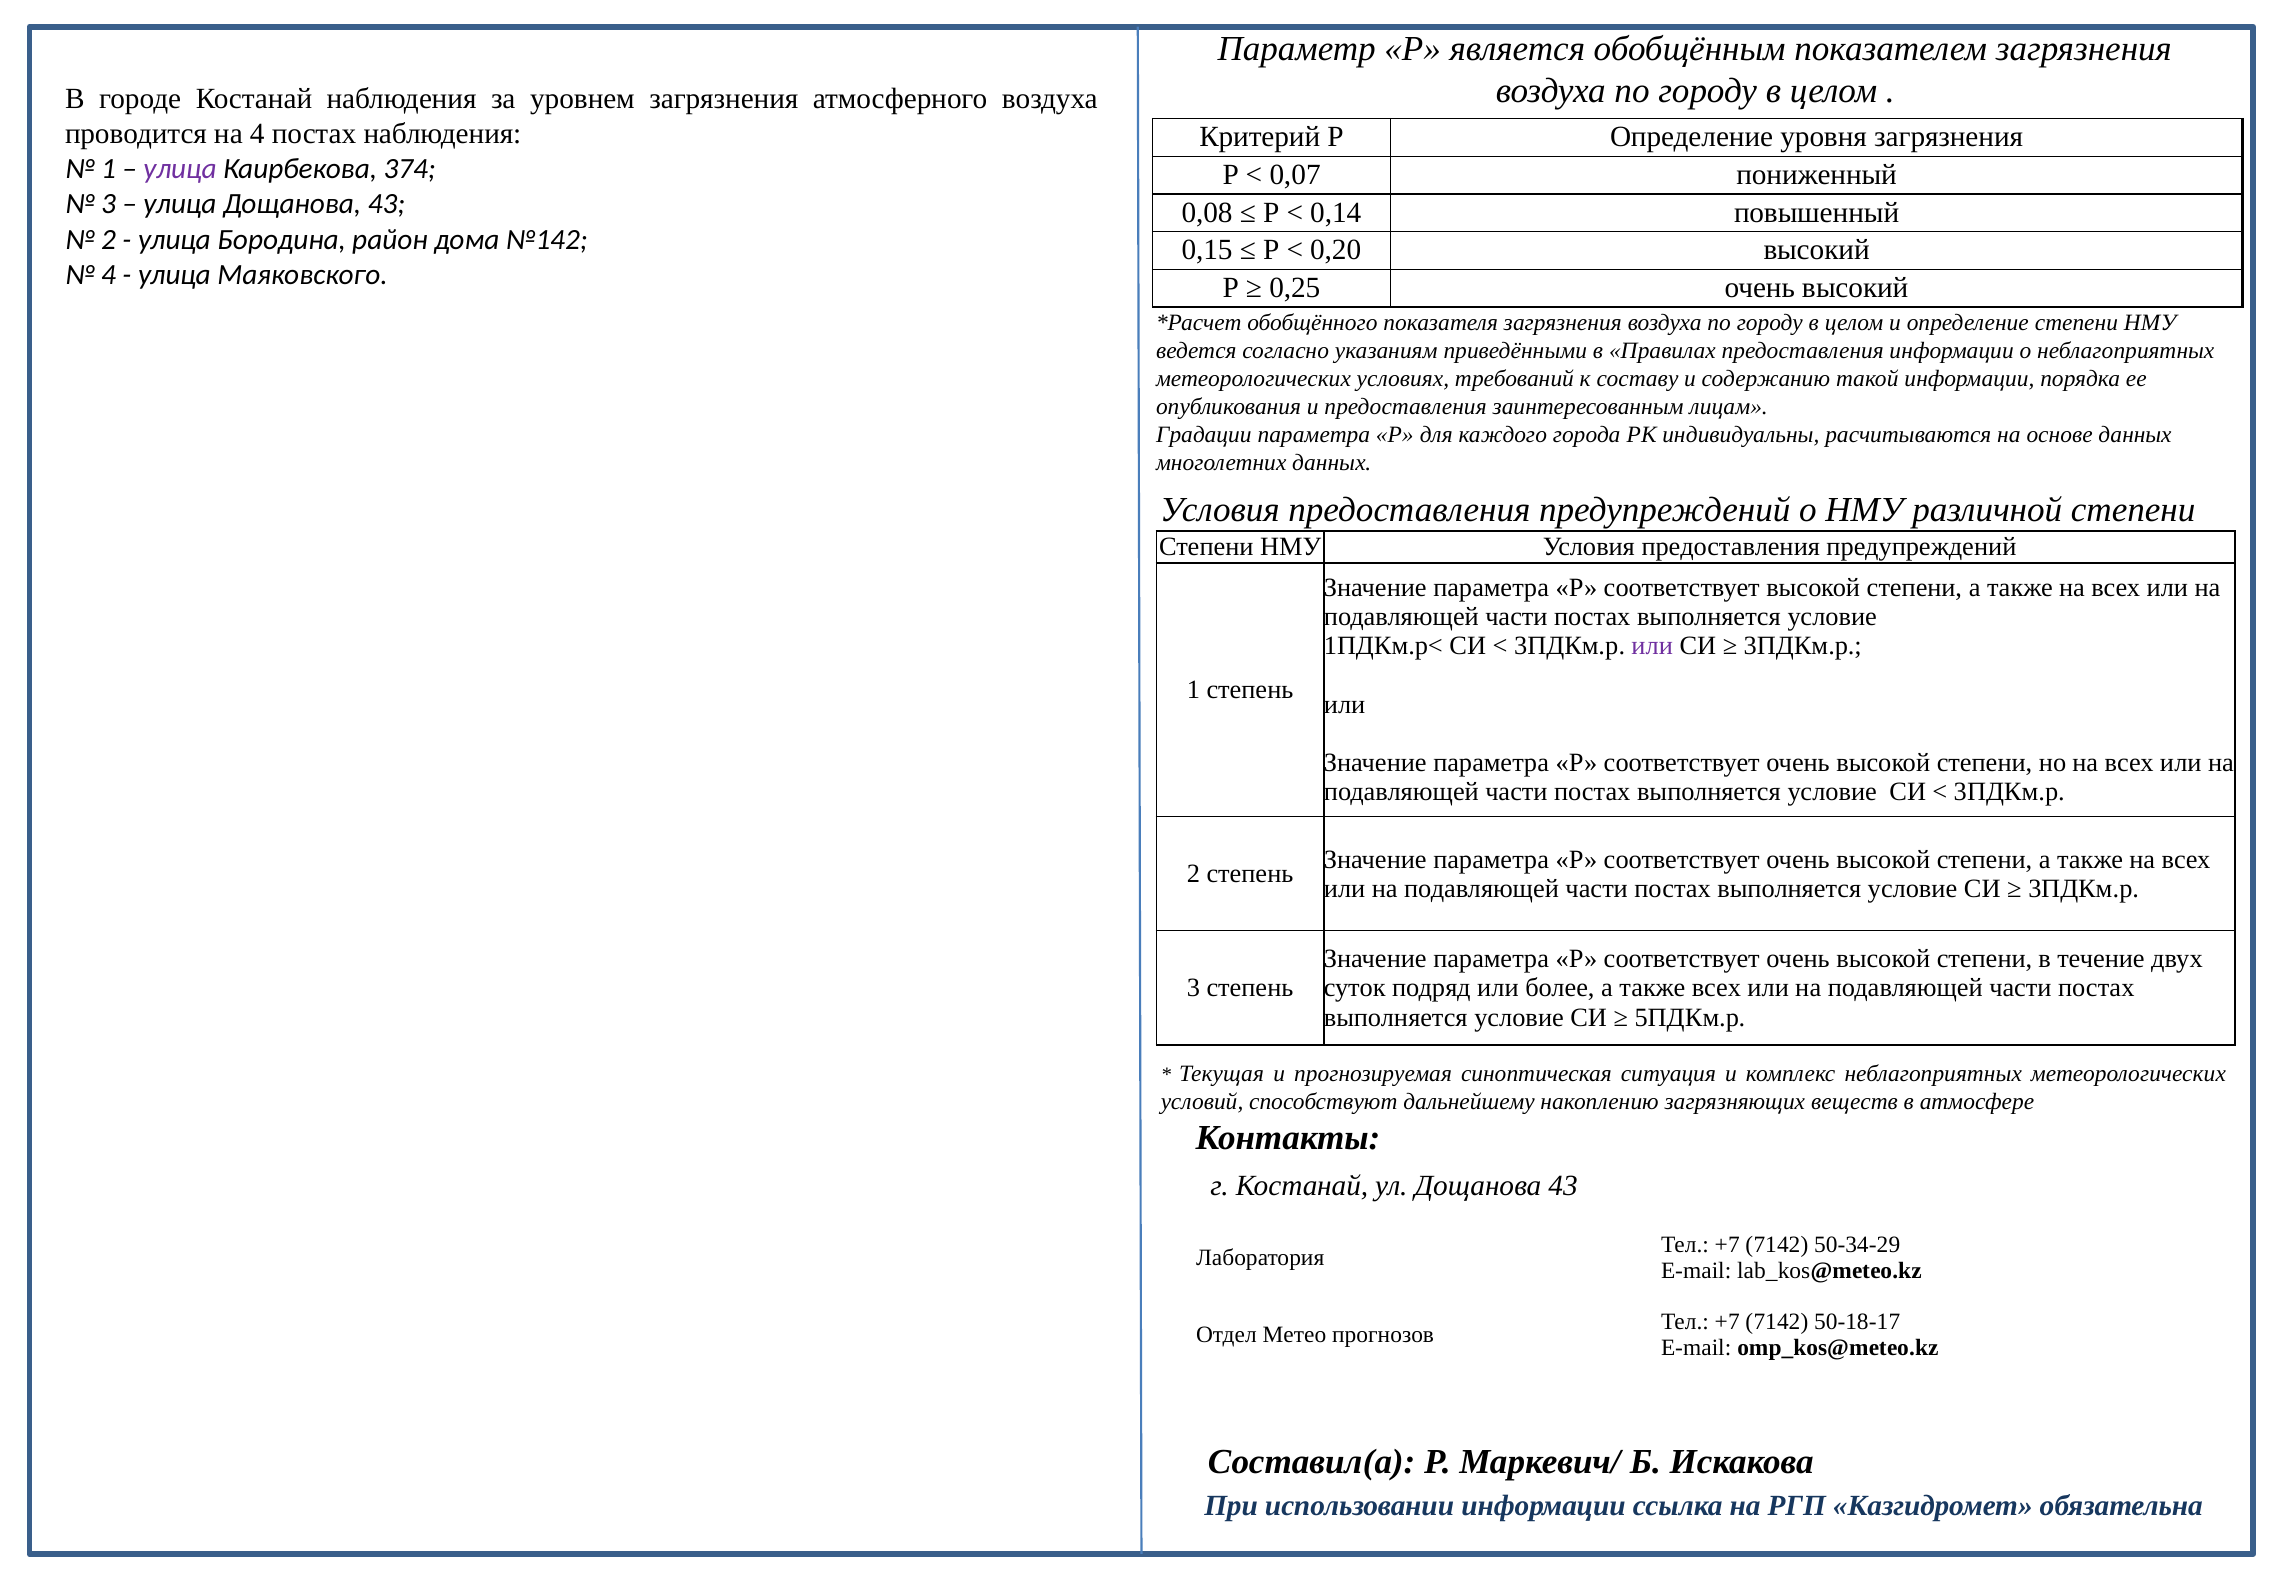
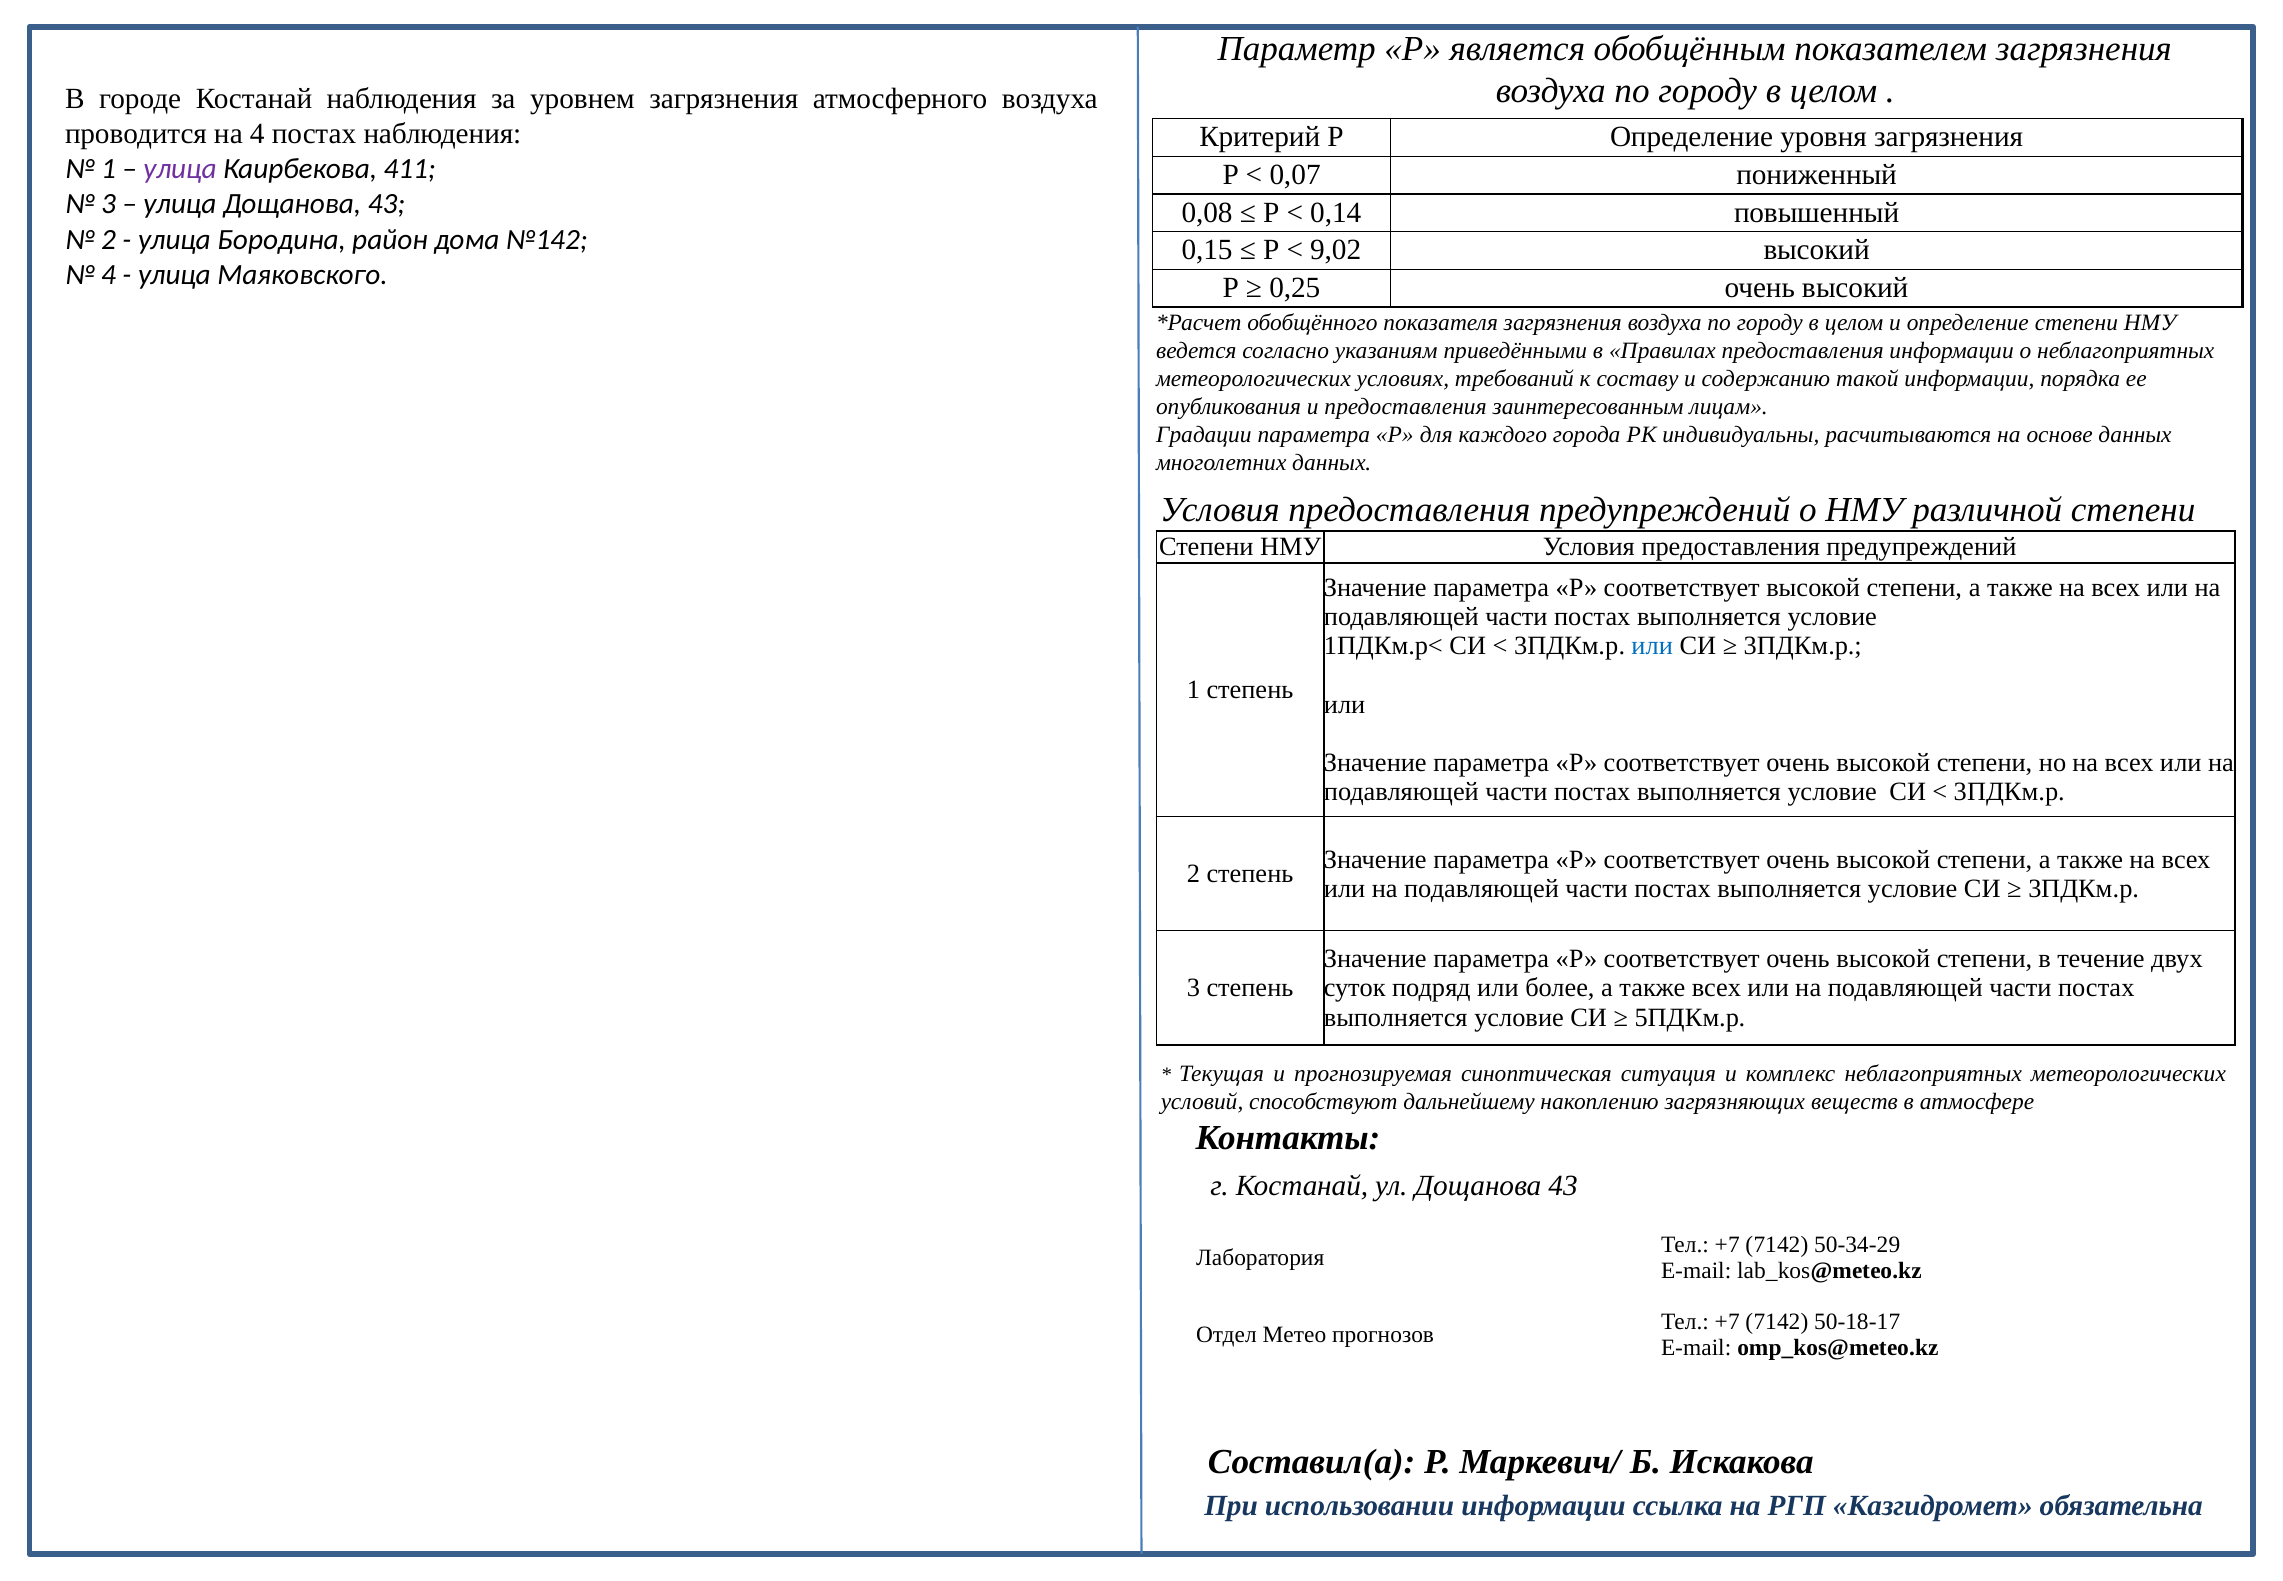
374: 374 -> 411
0,20: 0,20 -> 9,02
или at (1652, 646) colour: purple -> blue
